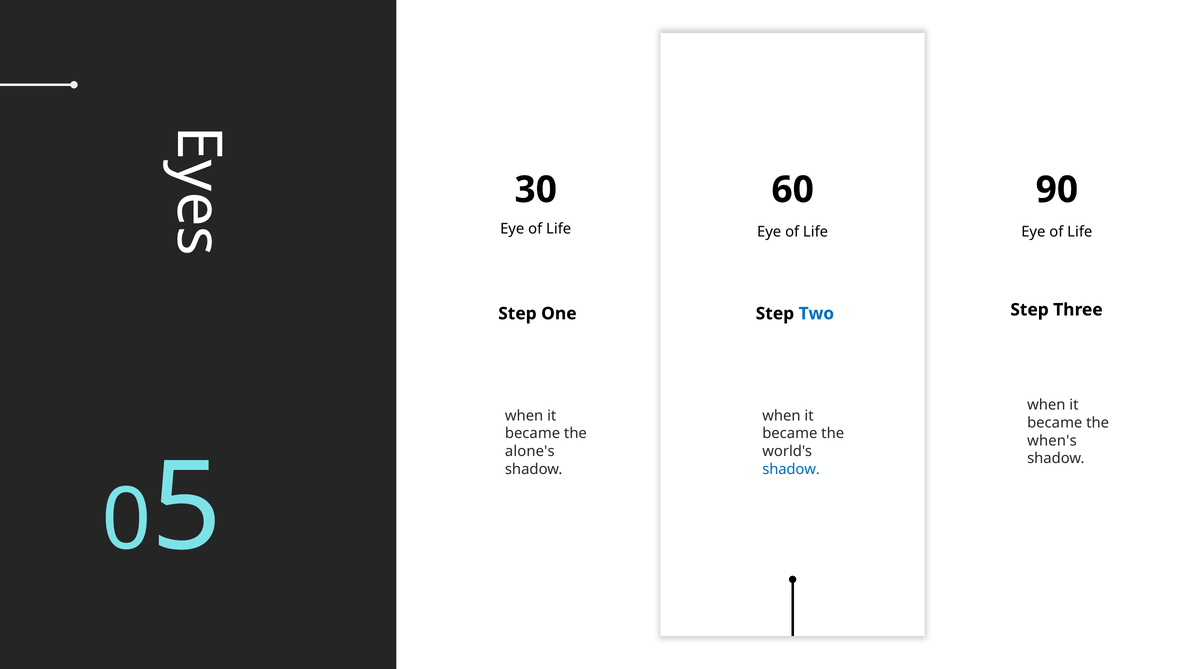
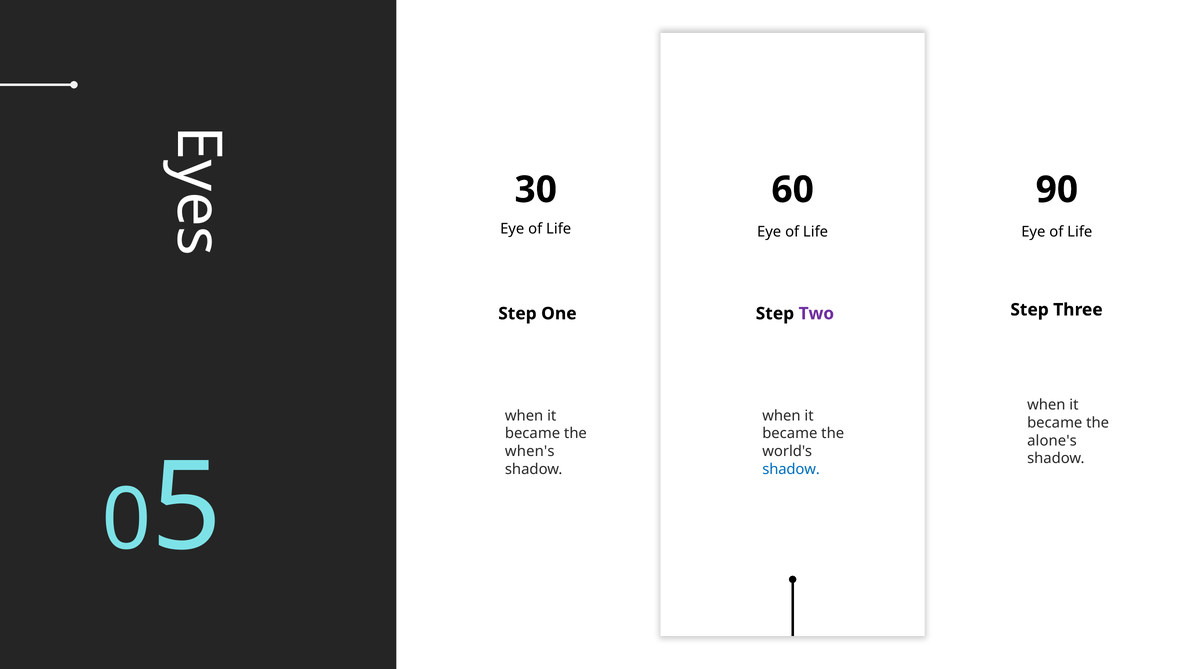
Two colour: blue -> purple
when's: when's -> alone's
alone's: alone's -> when's
